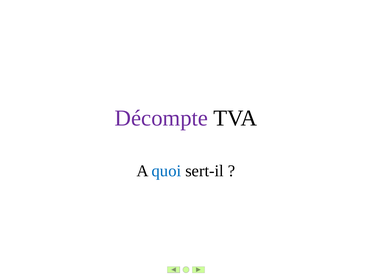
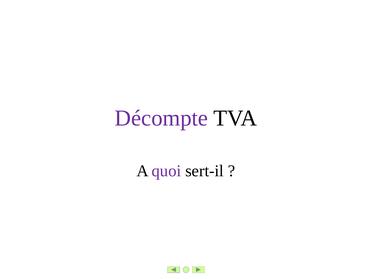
quoi colour: blue -> purple
